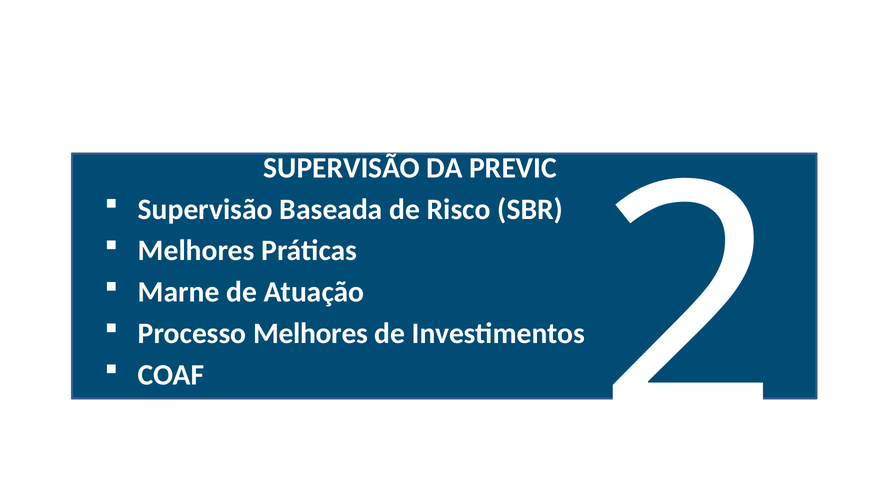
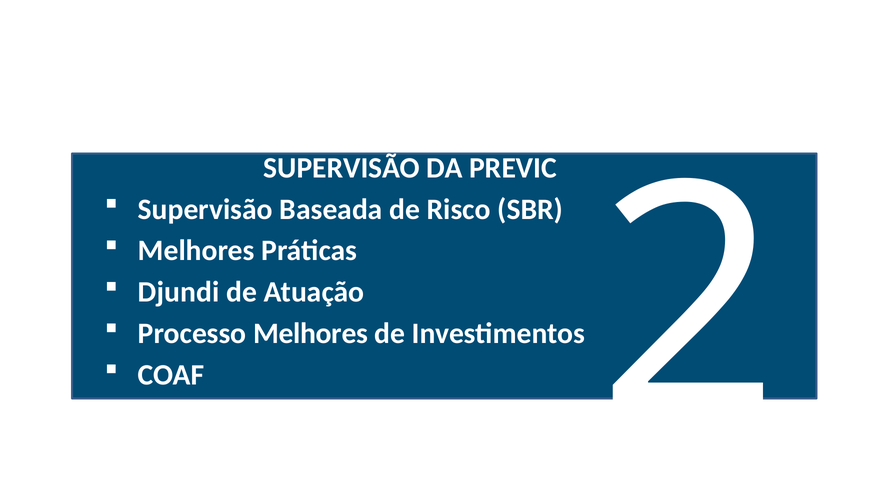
Marne: Marne -> Djundi
